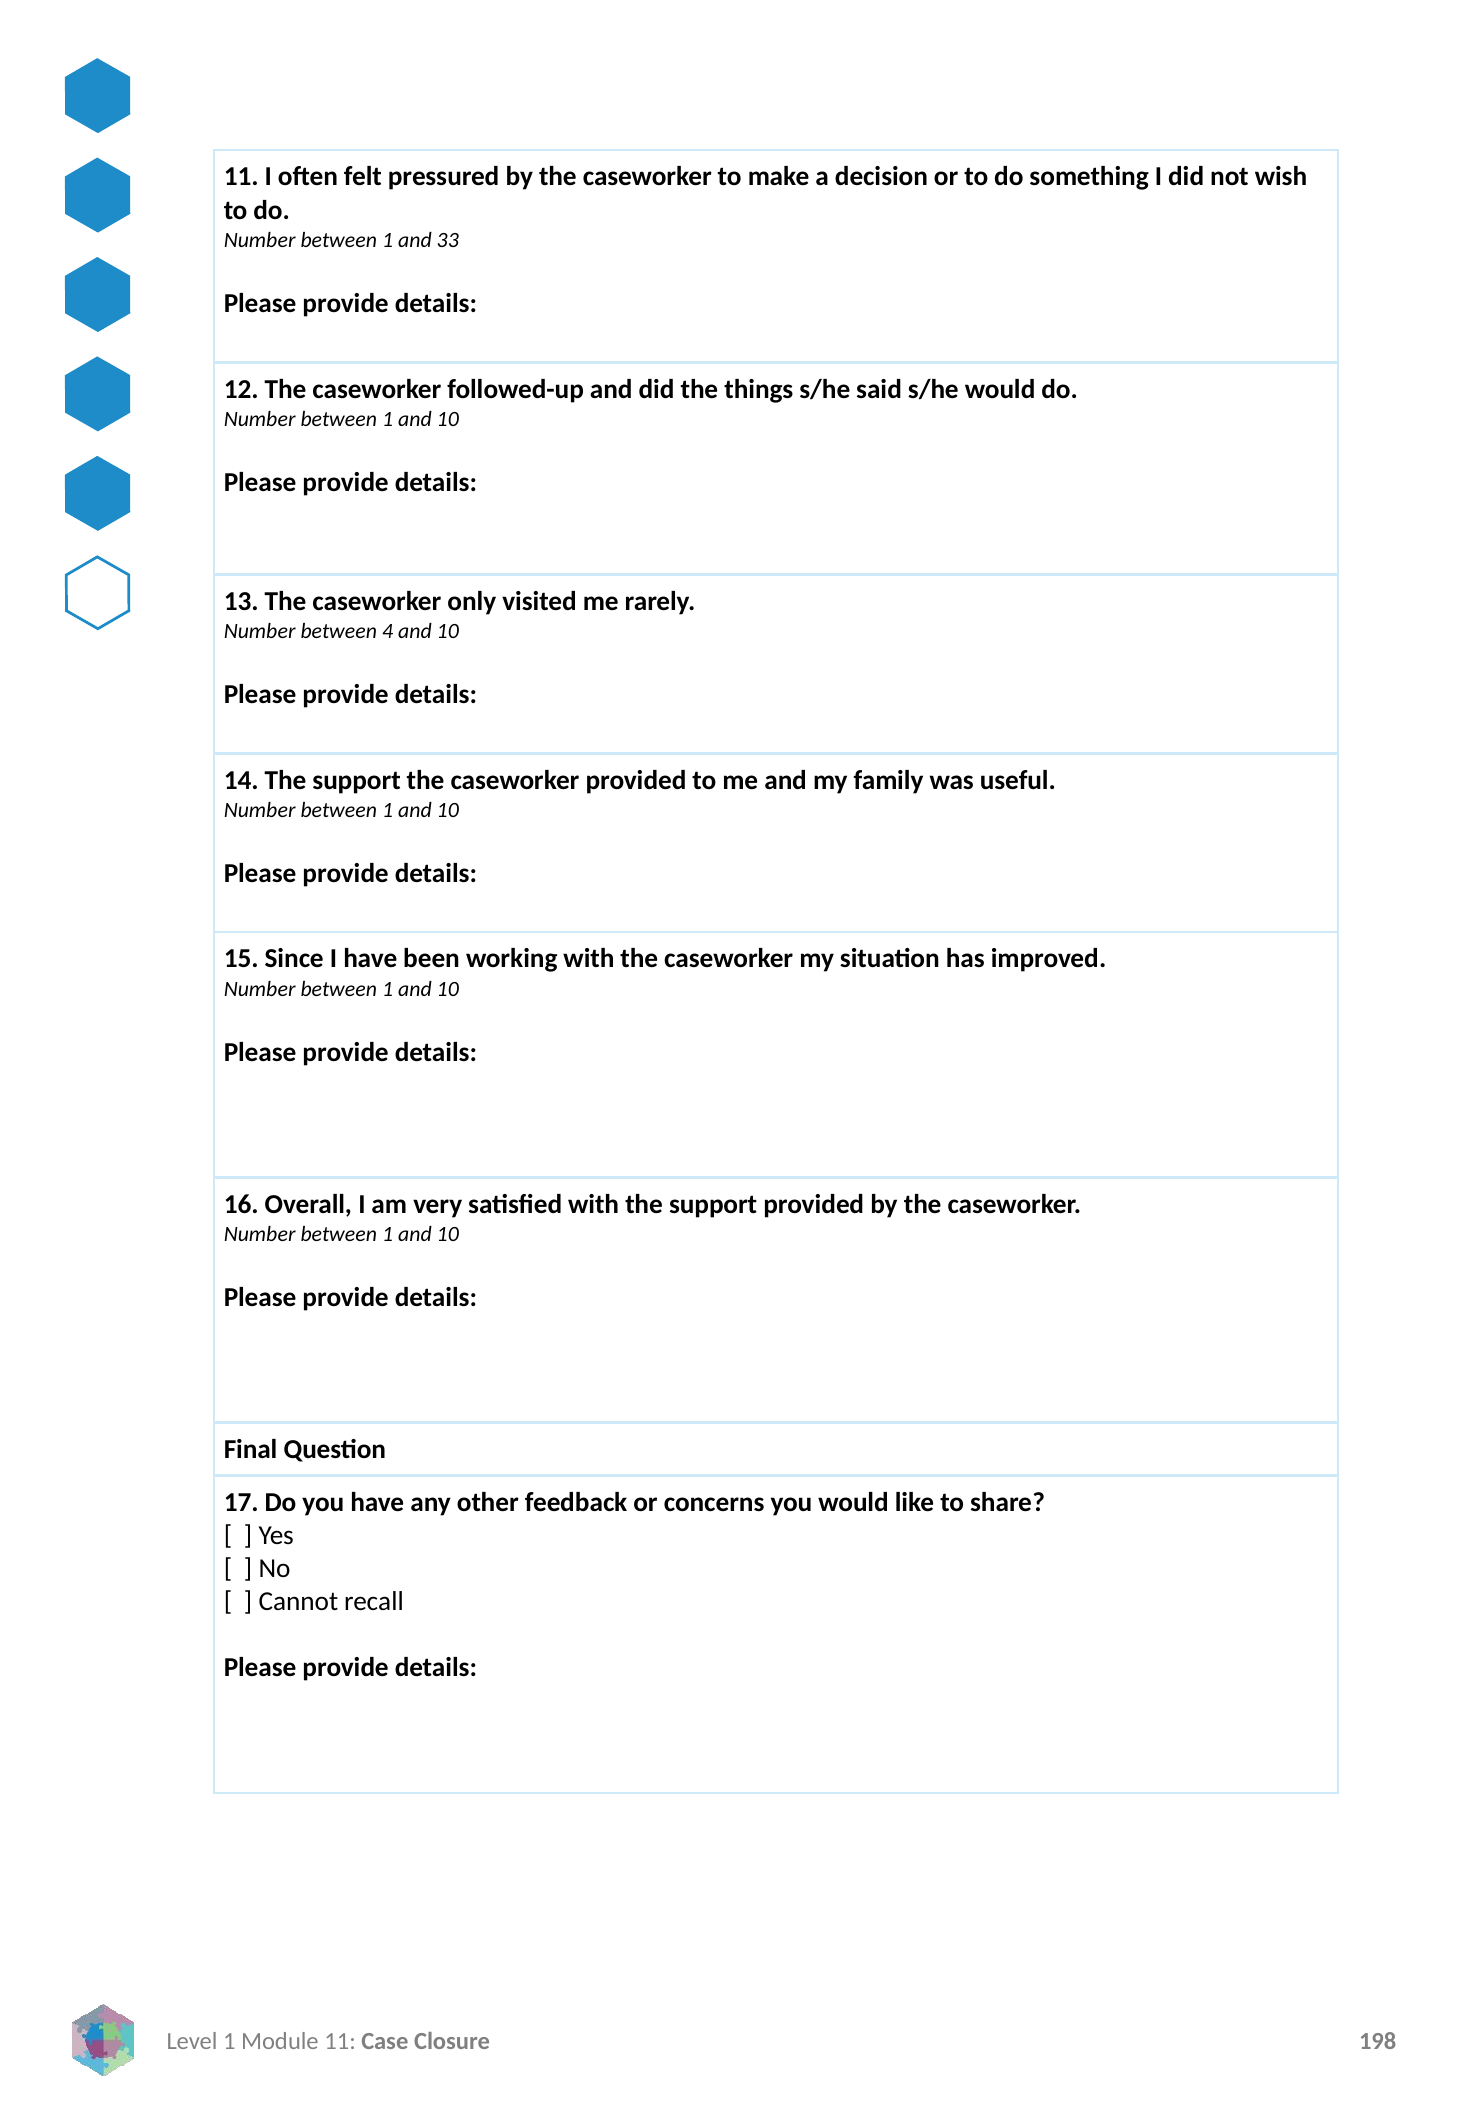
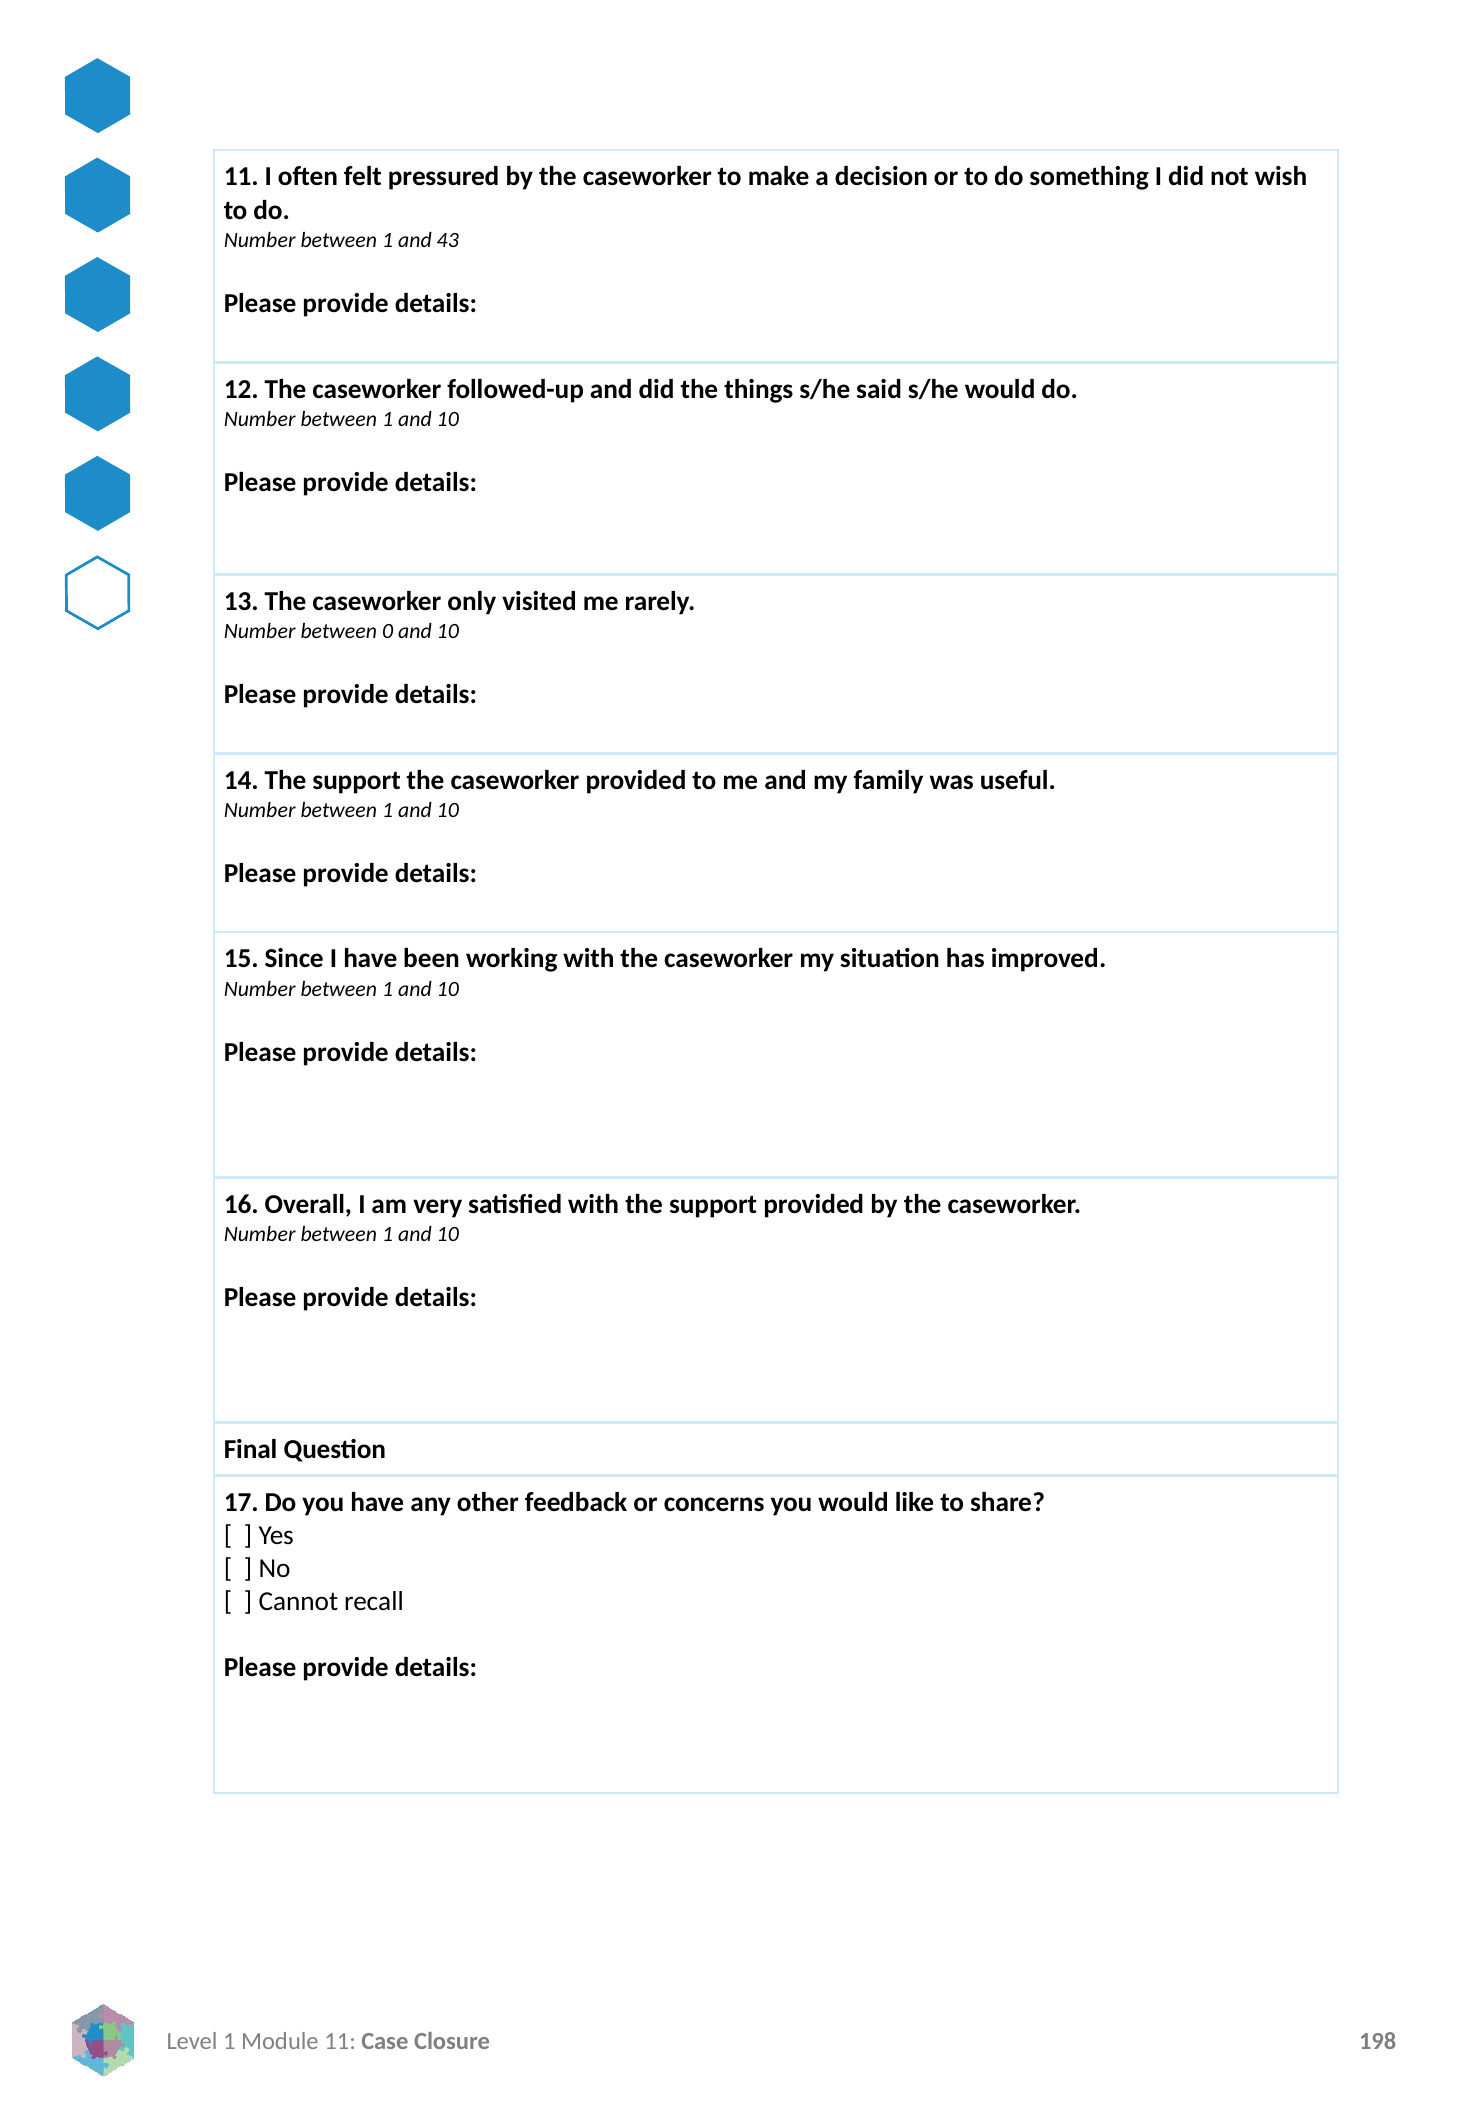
33: 33 -> 43
4: 4 -> 0
